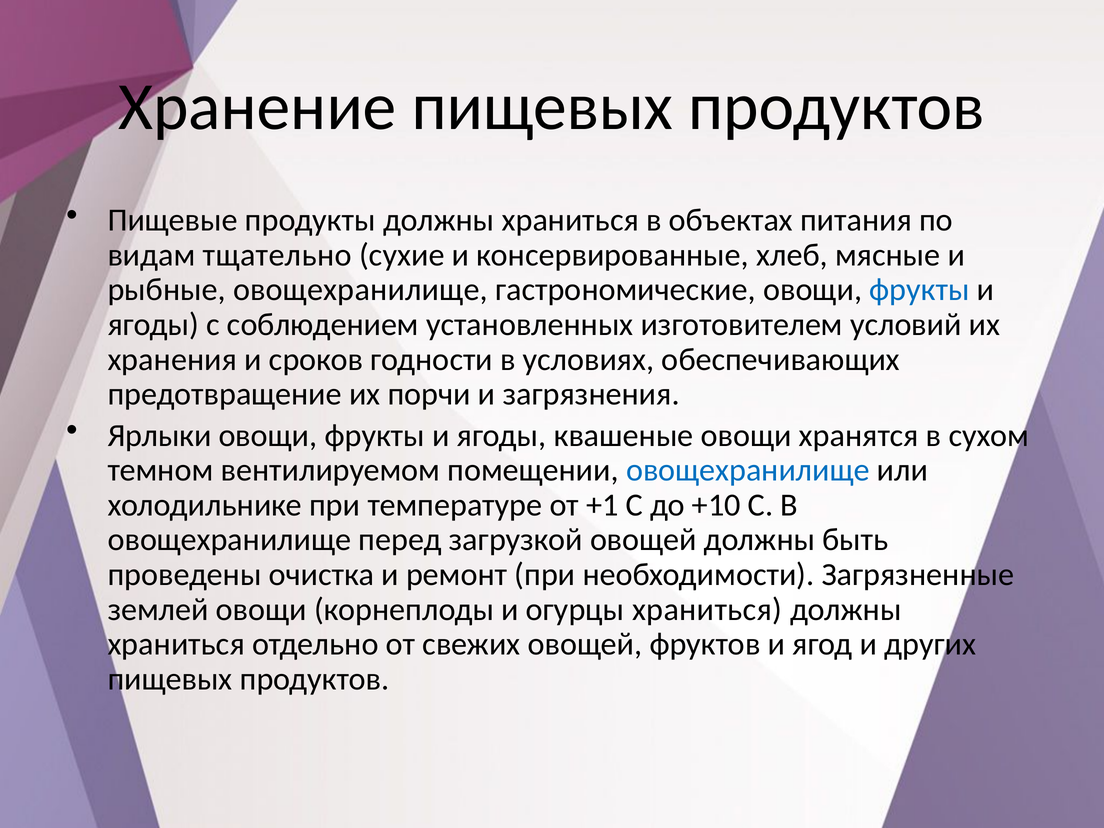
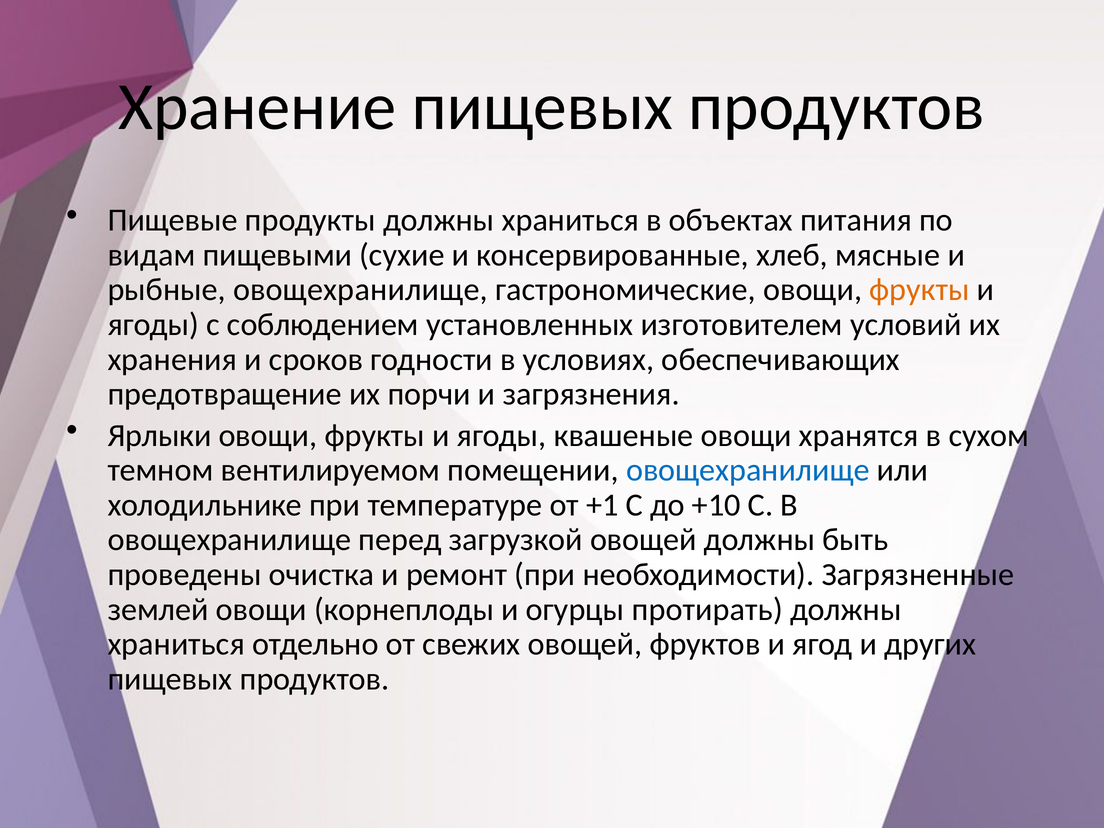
тщательно: тщательно -> пищевыми
фрукты at (919, 290) colour: blue -> orange
огурцы храниться: храниться -> протирать
